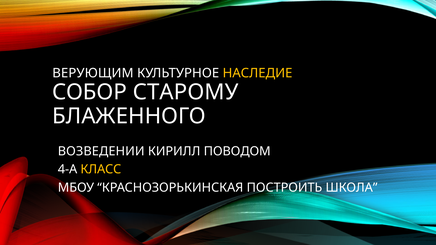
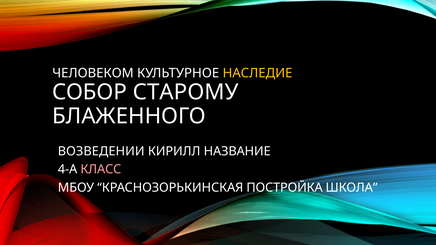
ВЕРУЮЩИМ: ВЕРУЮЩИМ -> ЧЕЛОВЕКОМ
ПОВОДОМ: ПОВОДОМ -> НАЗВАНИЕ
КЛАСС colour: yellow -> pink
ПОСТРОИТЬ: ПОСТРОИТЬ -> ПОСТРОЙКА
